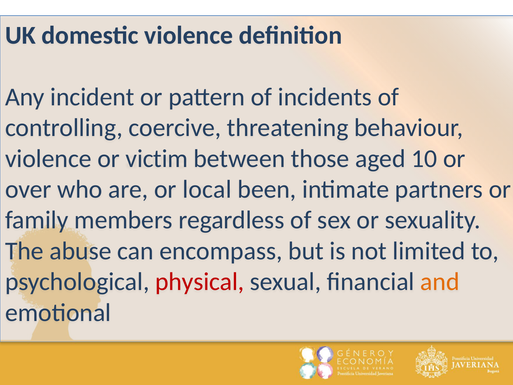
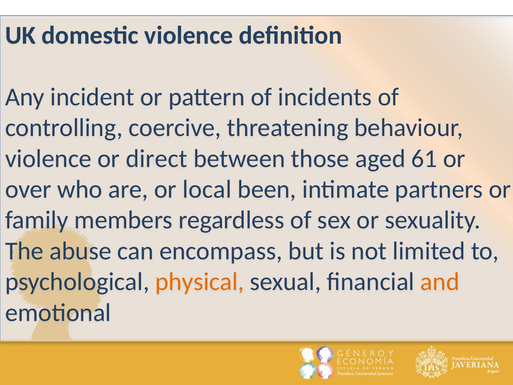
victim: victim -> direct
10: 10 -> 61
physical colour: red -> orange
